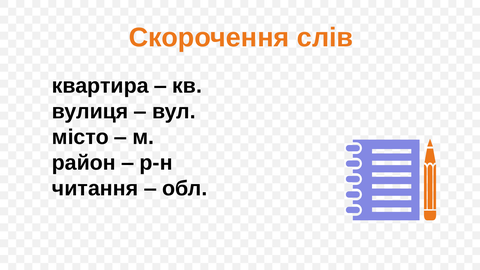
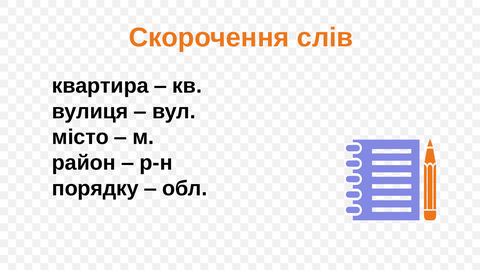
читання: читання -> порядку
